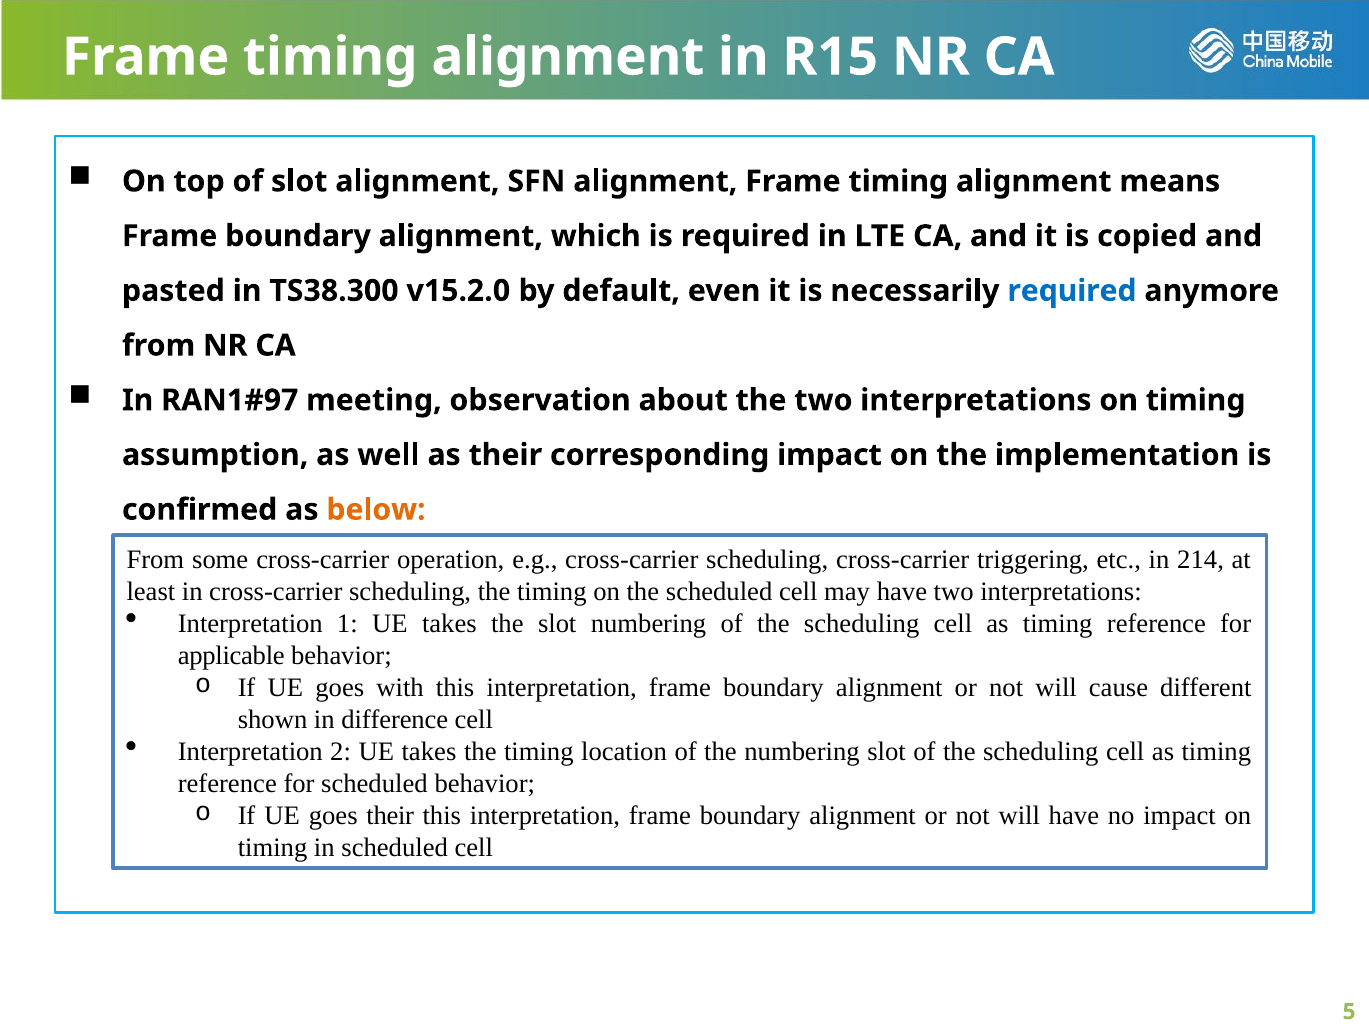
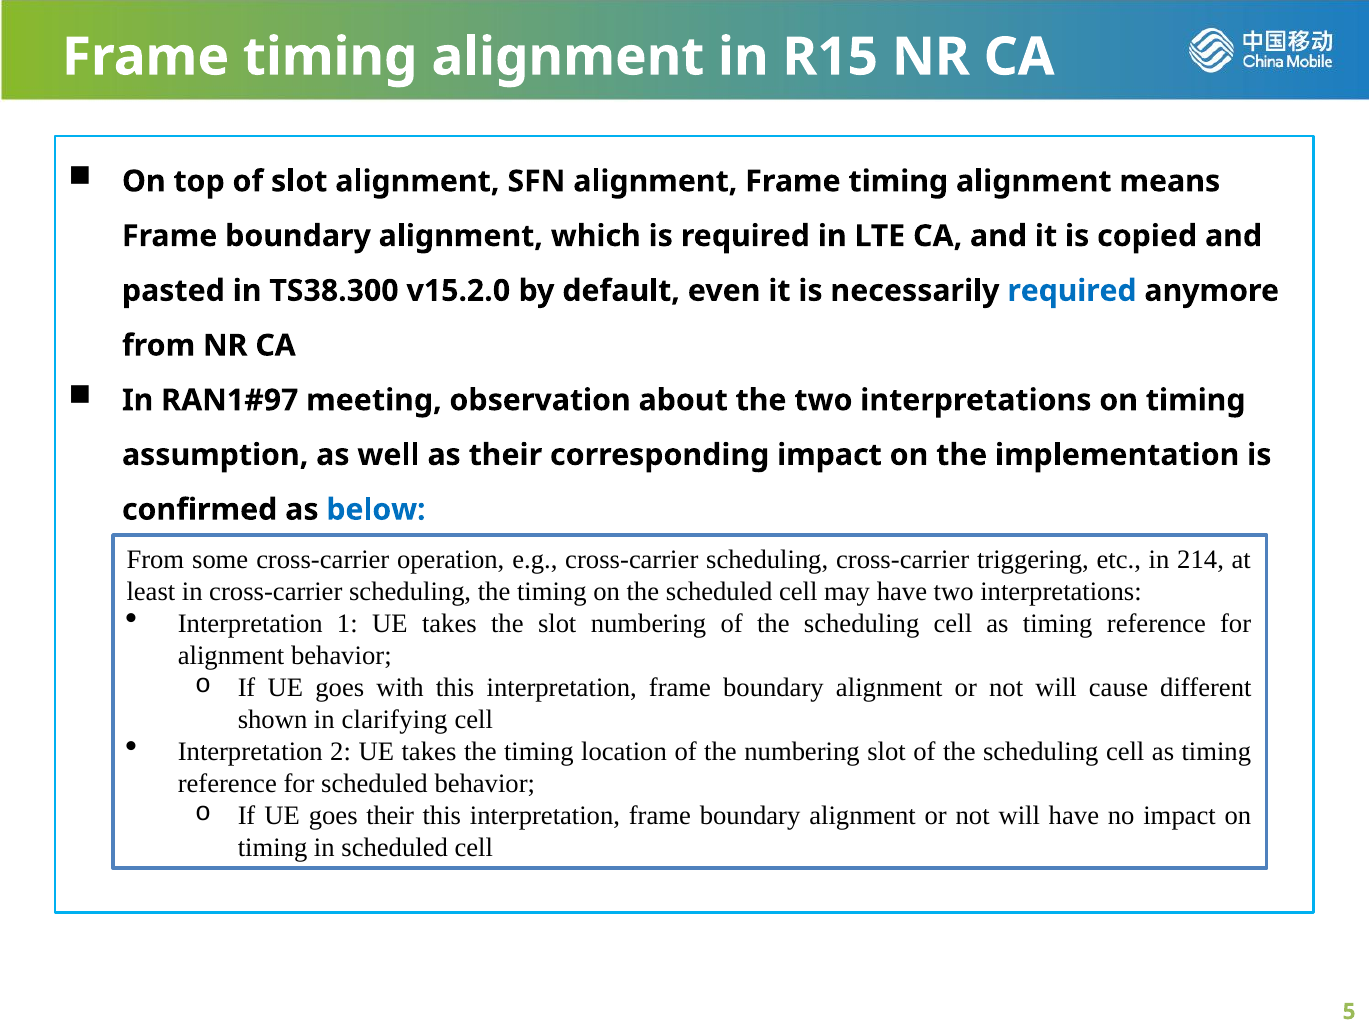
below colour: orange -> blue
applicable at (231, 655): applicable -> alignment
difference: difference -> clarifying
